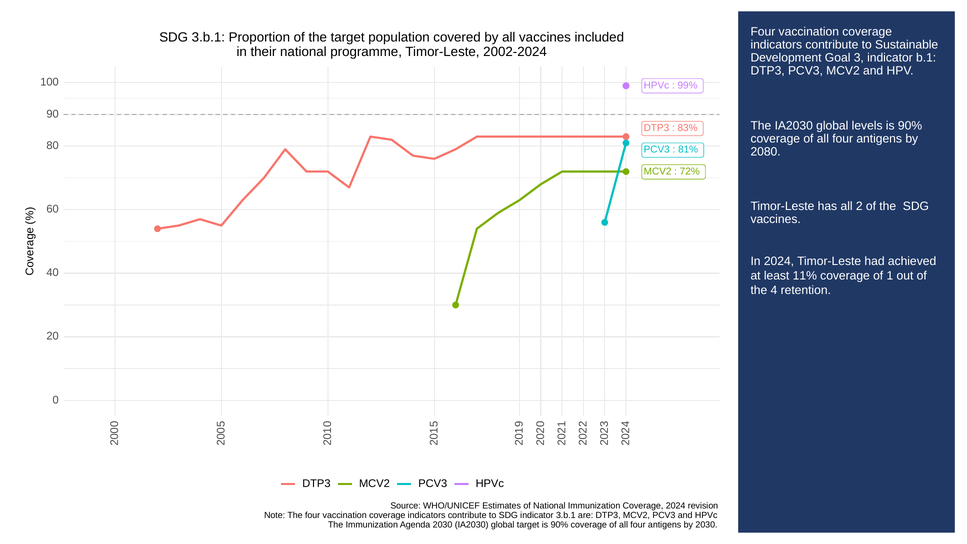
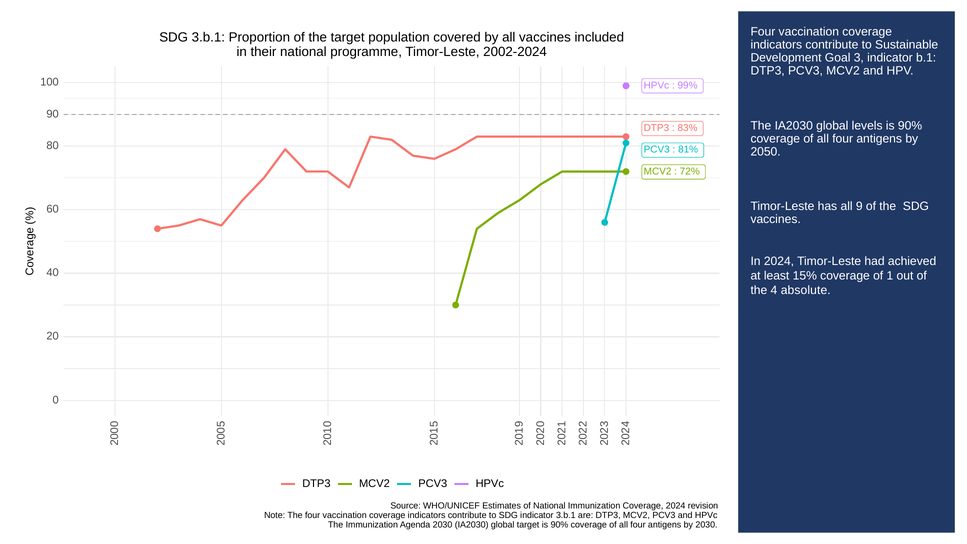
2080: 2080 -> 2050
all 2: 2 -> 9
11%: 11% -> 15%
retention: retention -> absolute
